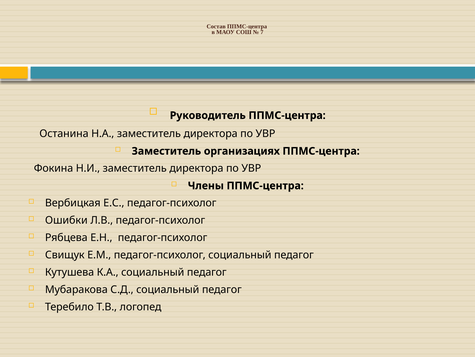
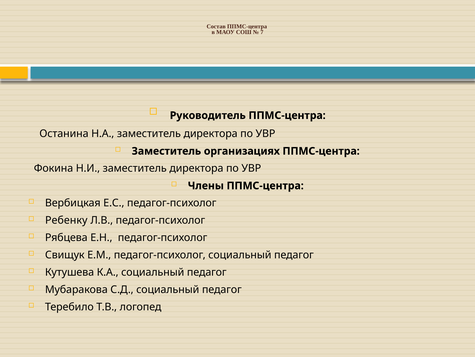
Ошибки: Ошибки -> Ребенку
